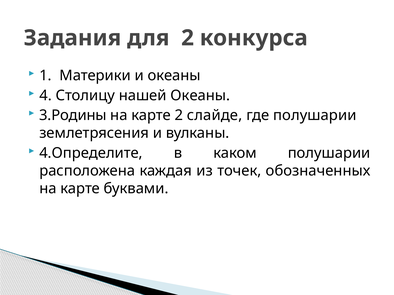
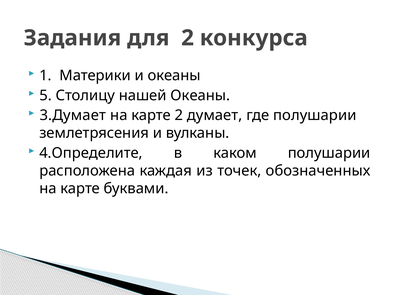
4: 4 -> 5
3.Родины: 3.Родины -> 3.Думает
слайде: слайде -> думает
